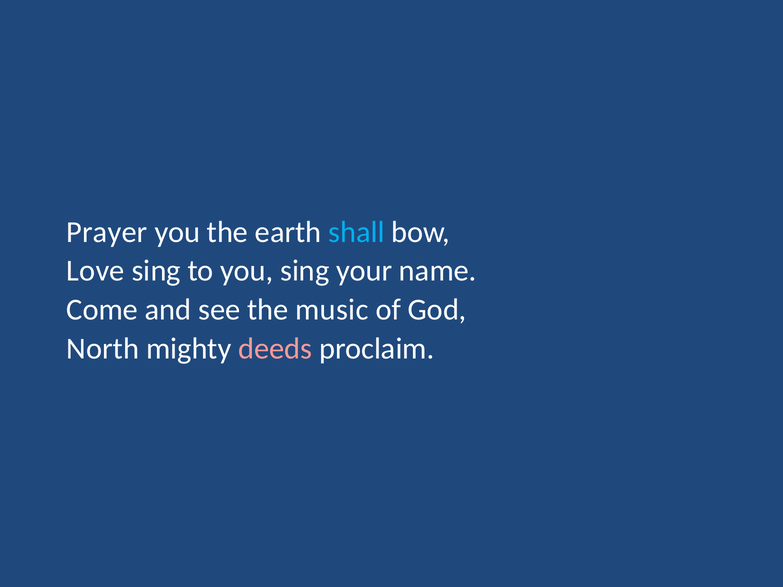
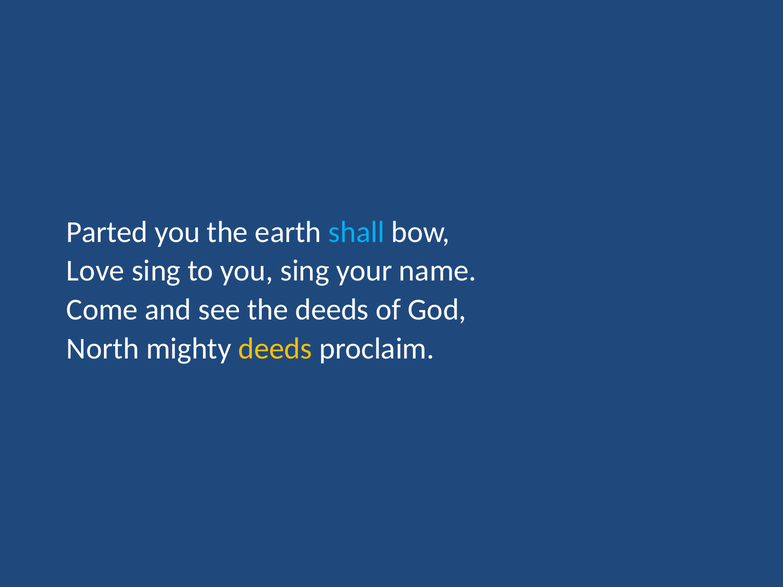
Prayer: Prayer -> Parted
the music: music -> deeds
deeds at (275, 349) colour: pink -> yellow
